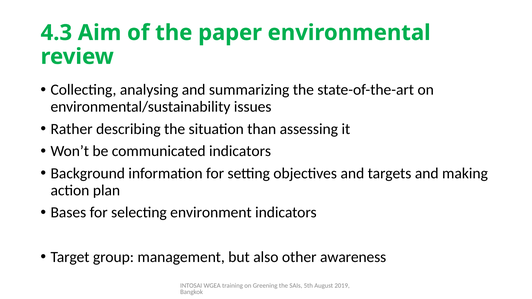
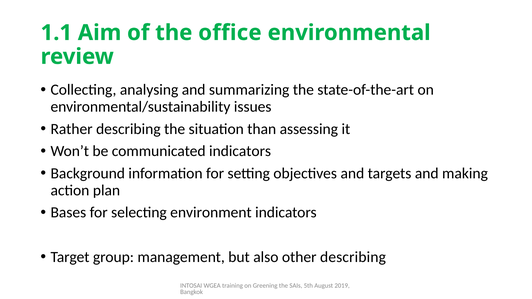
4.3: 4.3 -> 1.1
paper: paper -> office
other awareness: awareness -> describing
